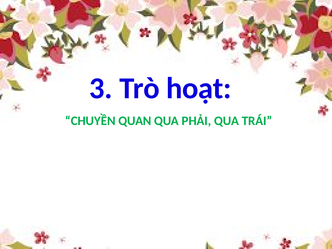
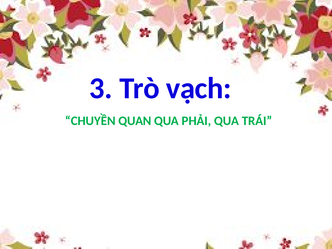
hoạt: hoạt -> vạch
